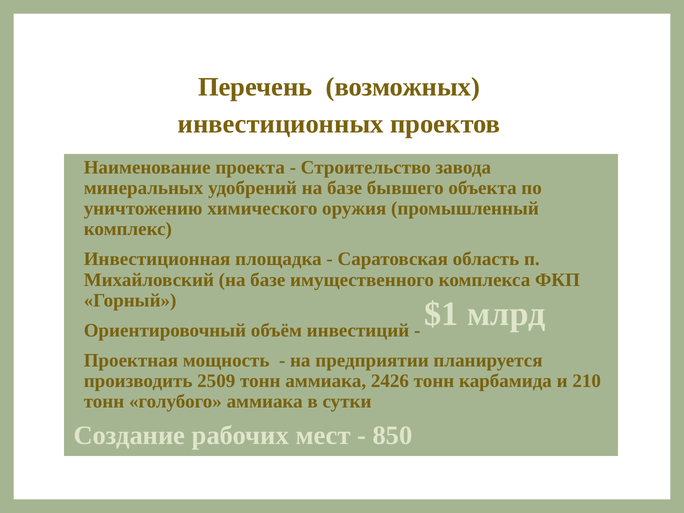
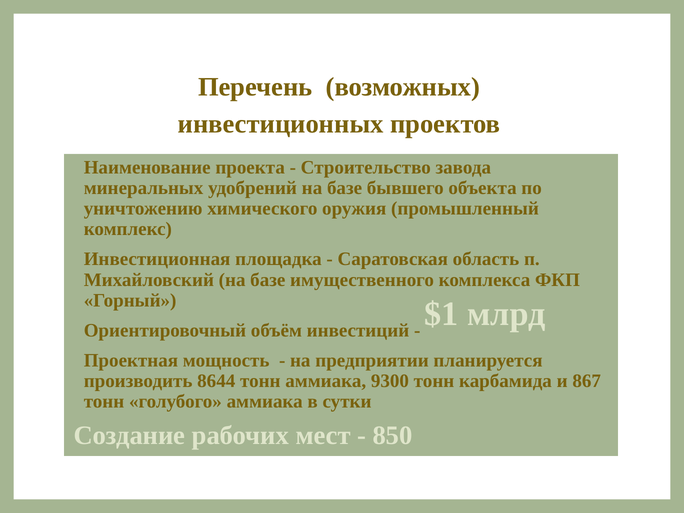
2509: 2509 -> 8644
2426: 2426 -> 9300
210: 210 -> 867
